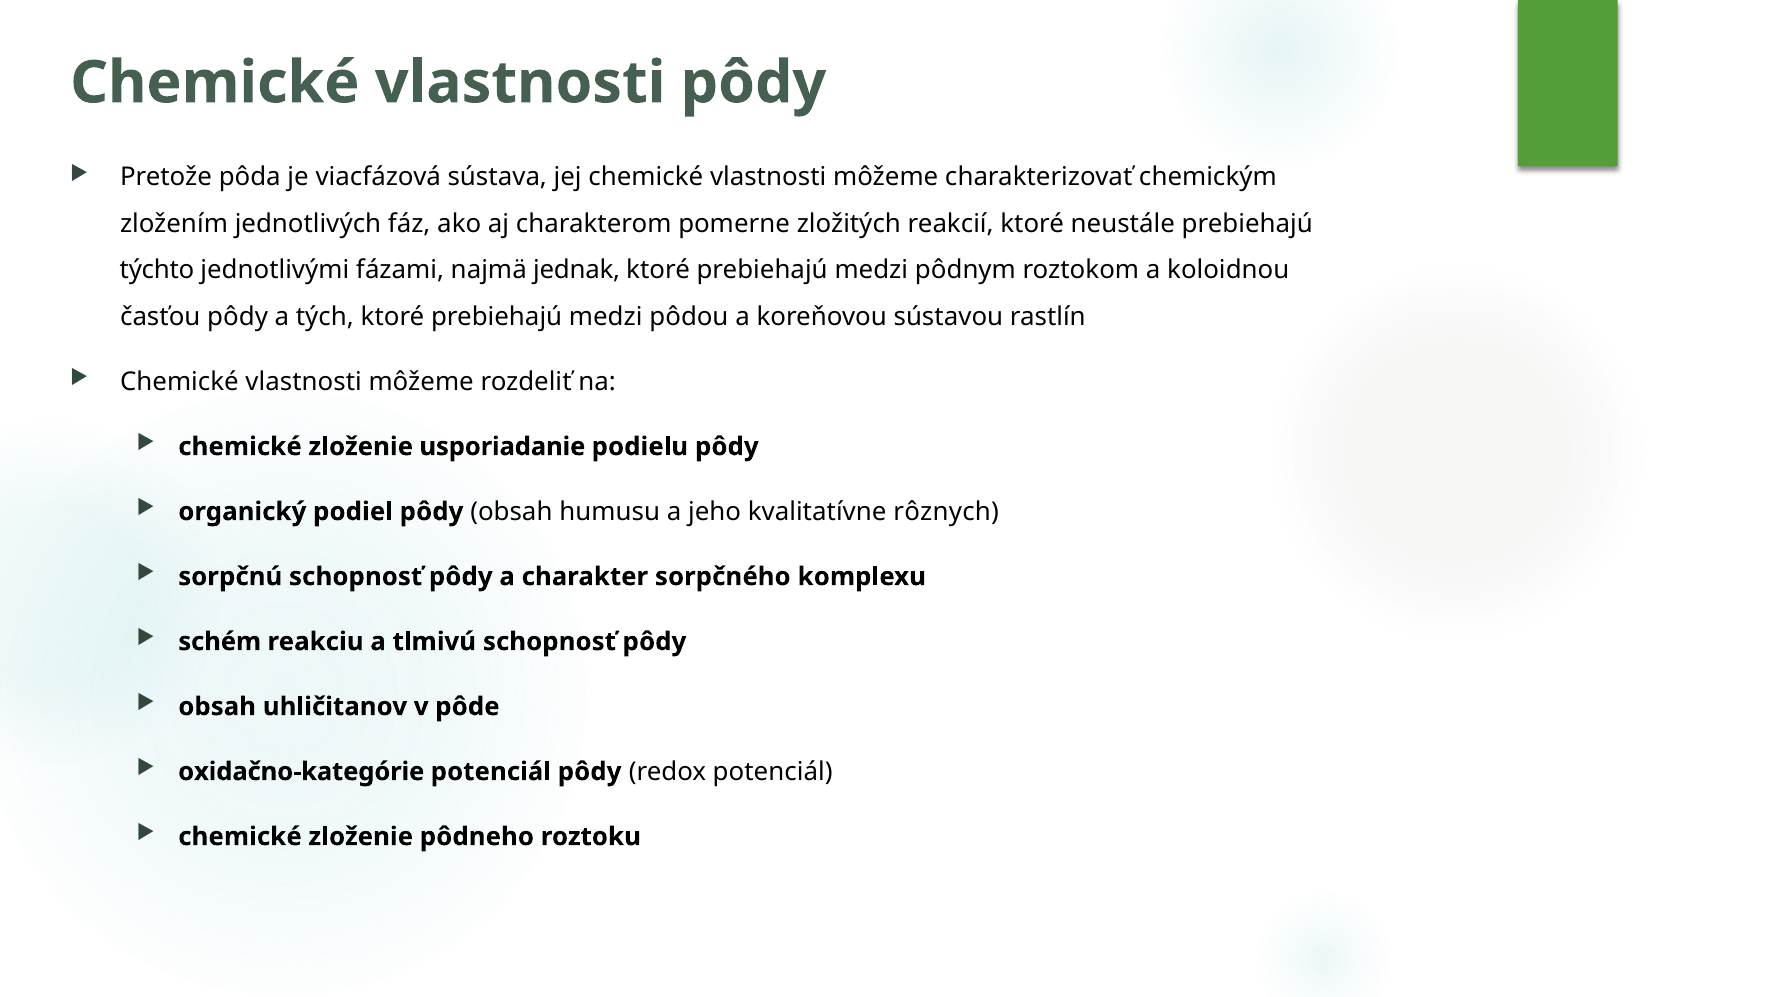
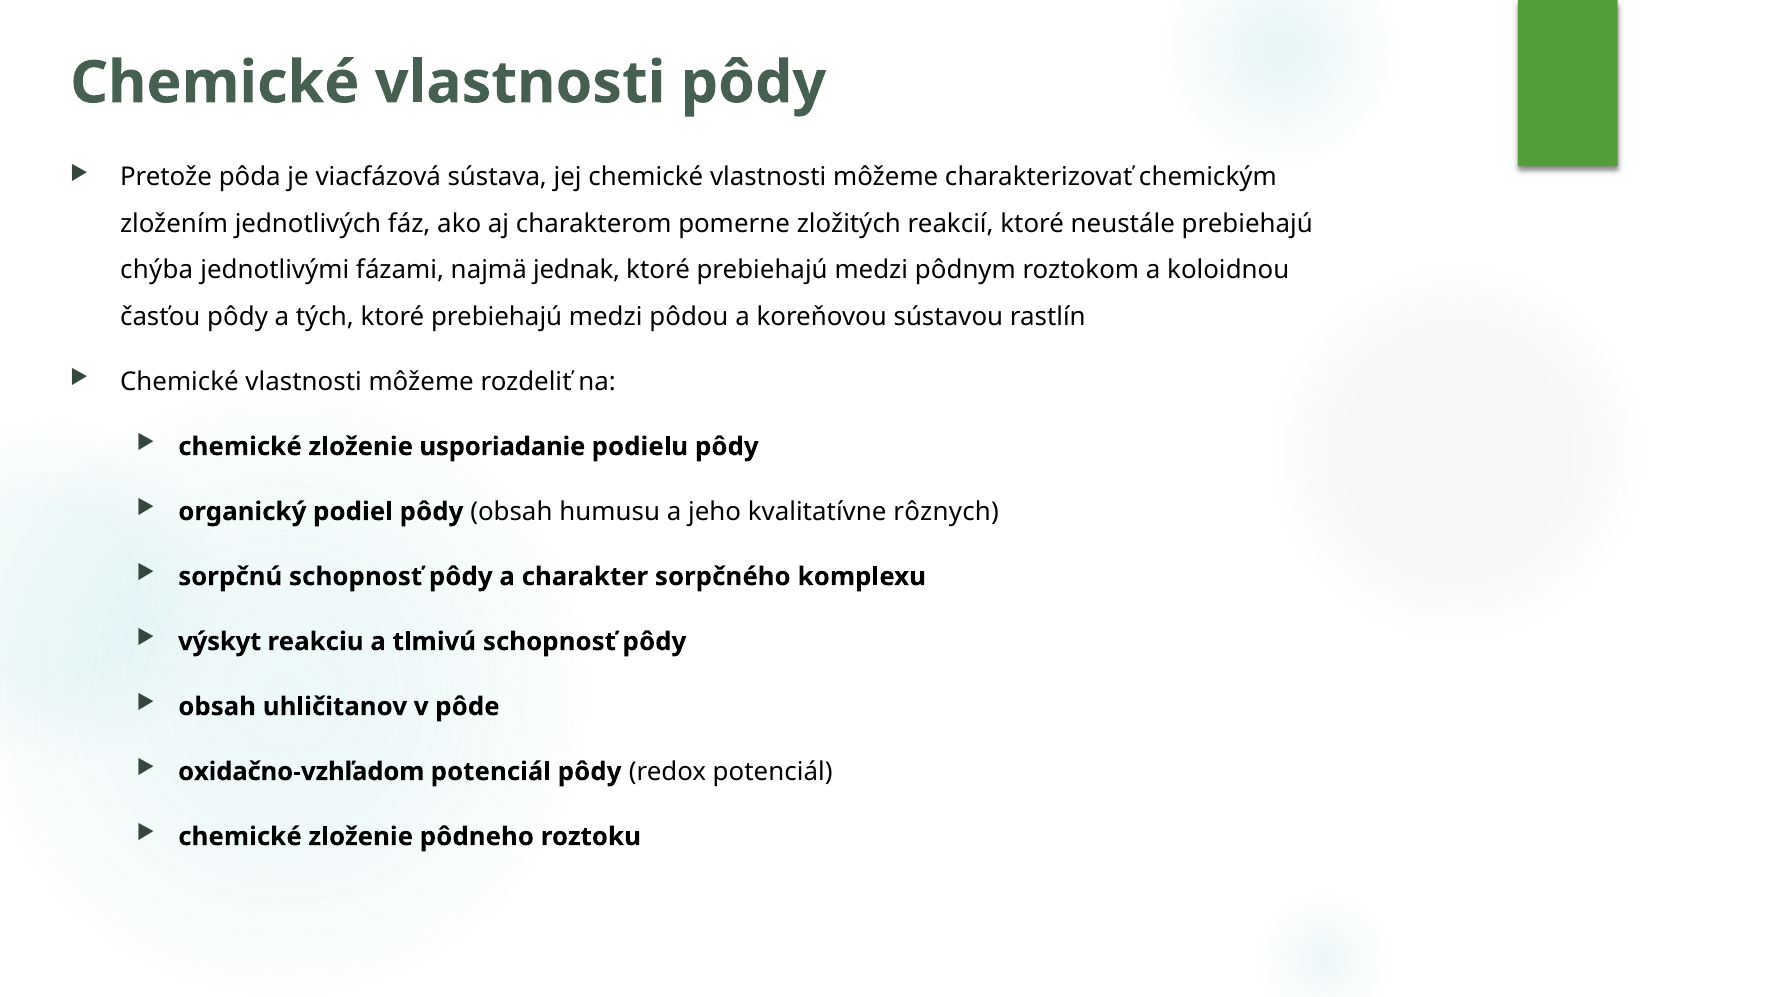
týchto: týchto -> chýba
schém: schém -> výskyt
oxidačno-kategórie: oxidačno-kategórie -> oxidačno-vzhľadom
